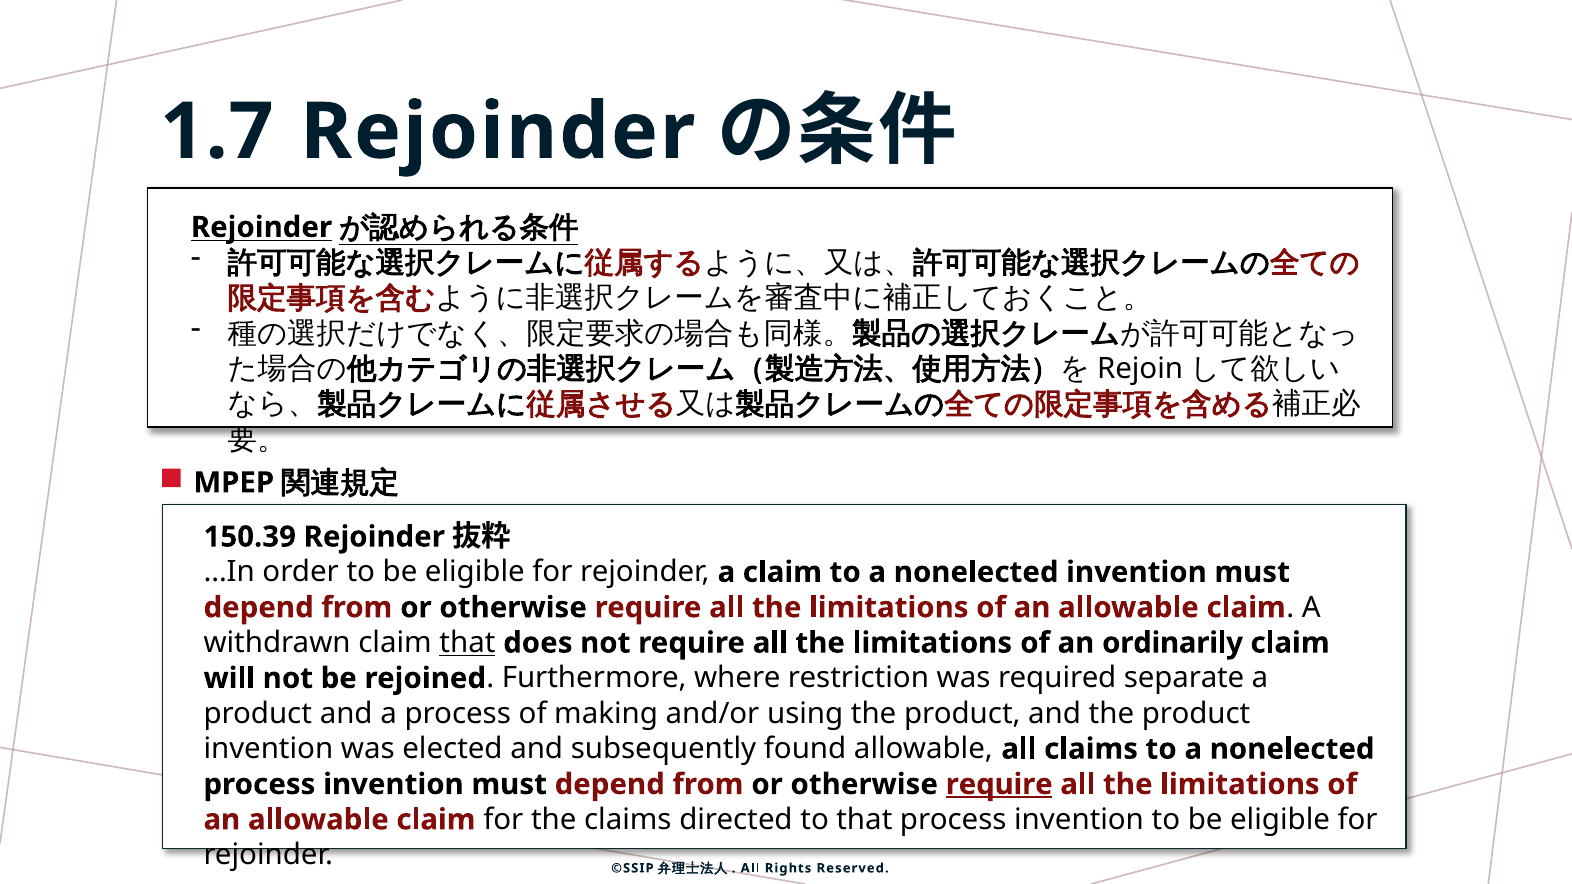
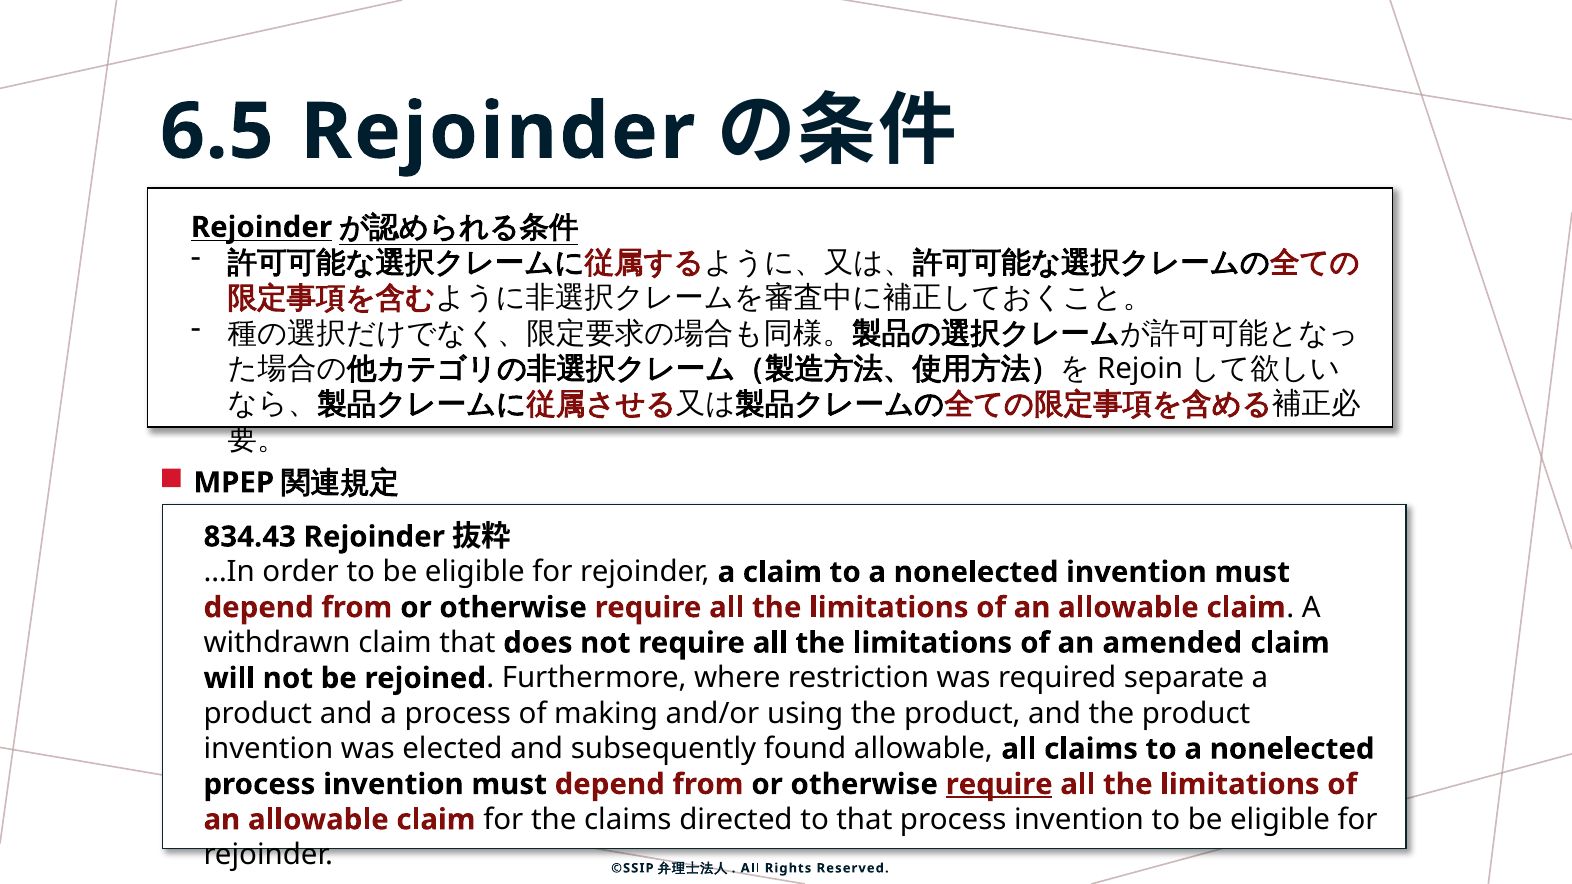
1.7: 1.7 -> 6.5
150.39: 150.39 -> 834.43
that at (467, 643) underline: present -> none
ordinarily: ordinarily -> amended
